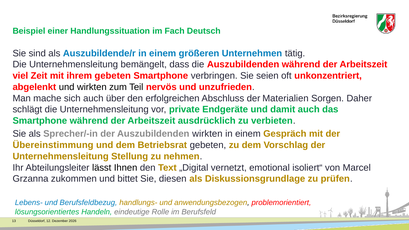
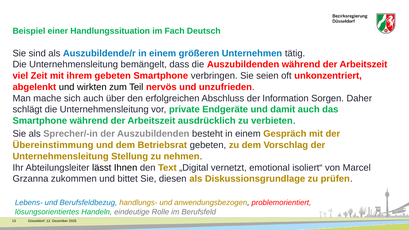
Materialien: Materialien -> Information
Auszubildenden wirkten: wirkten -> besteht
